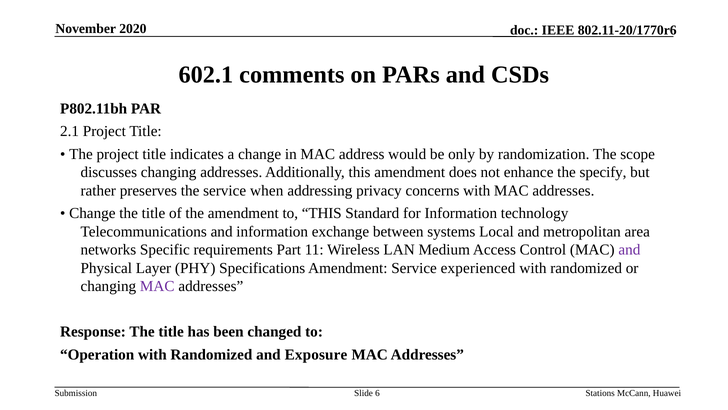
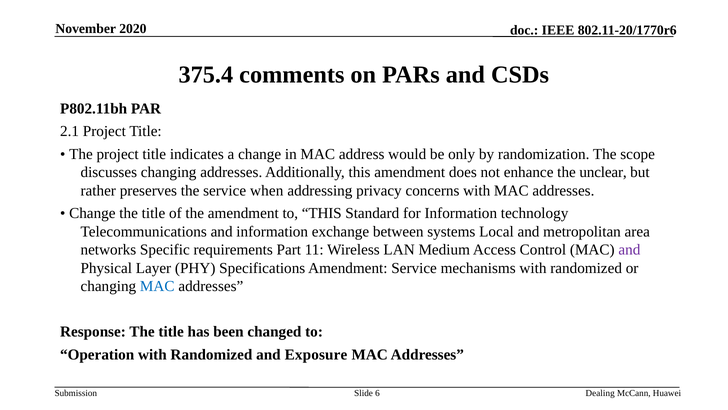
602.1: 602.1 -> 375.4
specify: specify -> unclear
experienced: experienced -> mechanisms
MAC at (157, 286) colour: purple -> blue
Stations: Stations -> Dealing
